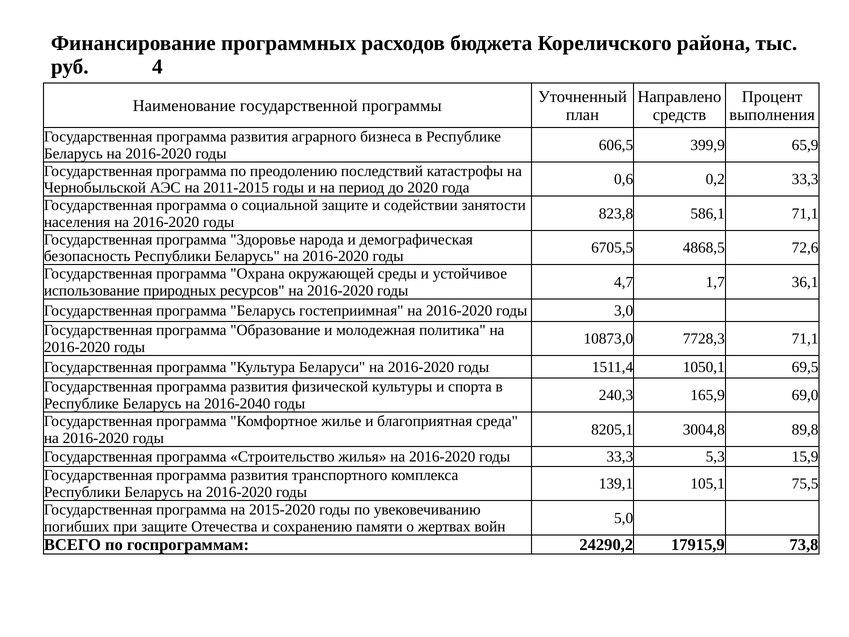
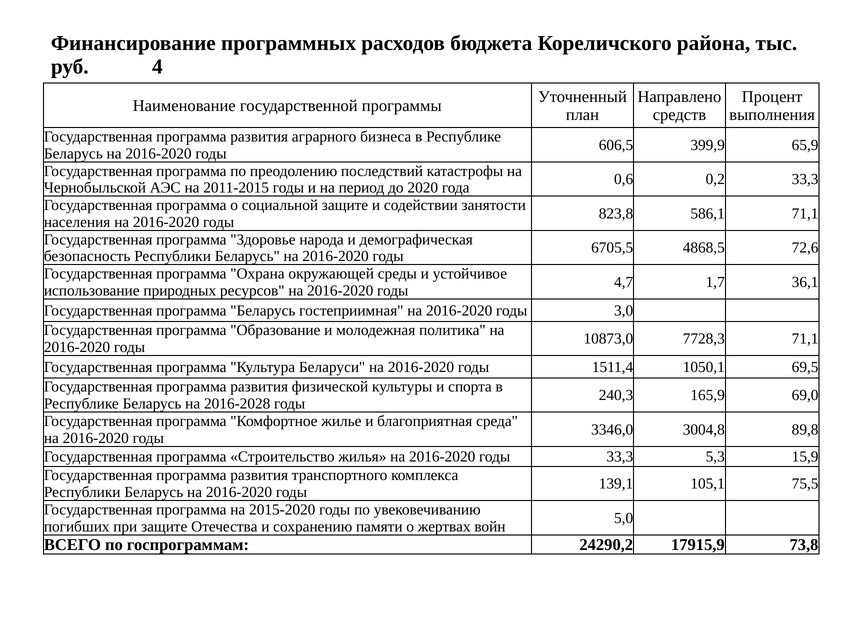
2016-2040: 2016-2040 -> 2016-2028
8205,1: 8205,1 -> 3346,0
